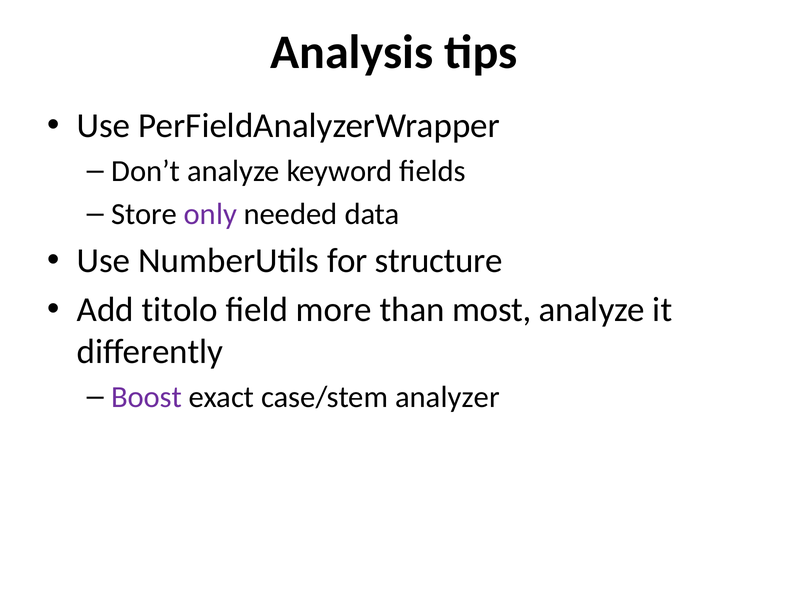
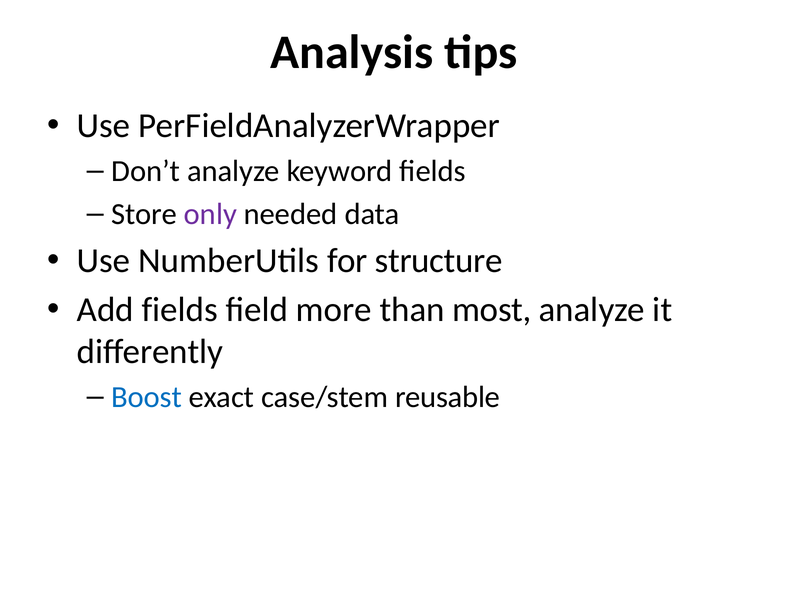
Add titolo: titolo -> fields
Boost colour: purple -> blue
analyzer: analyzer -> reusable
